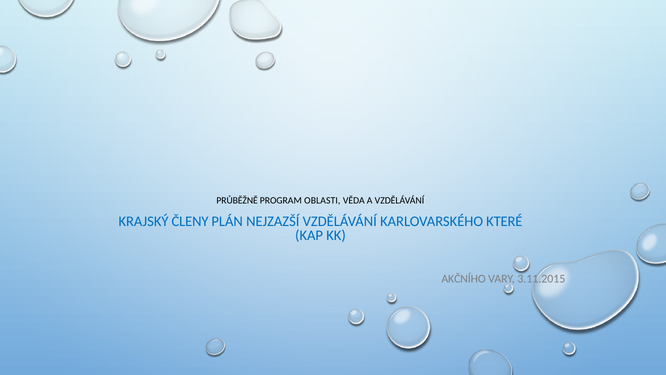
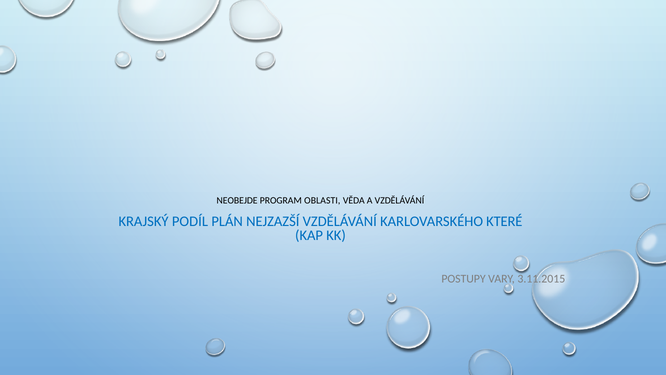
PRŮBĚŽNĚ: PRŮBĚŽNĚ -> NEOBEJDE
ČLENY: ČLENY -> PODÍL
AKČNÍHO: AKČNÍHO -> POSTUPY
